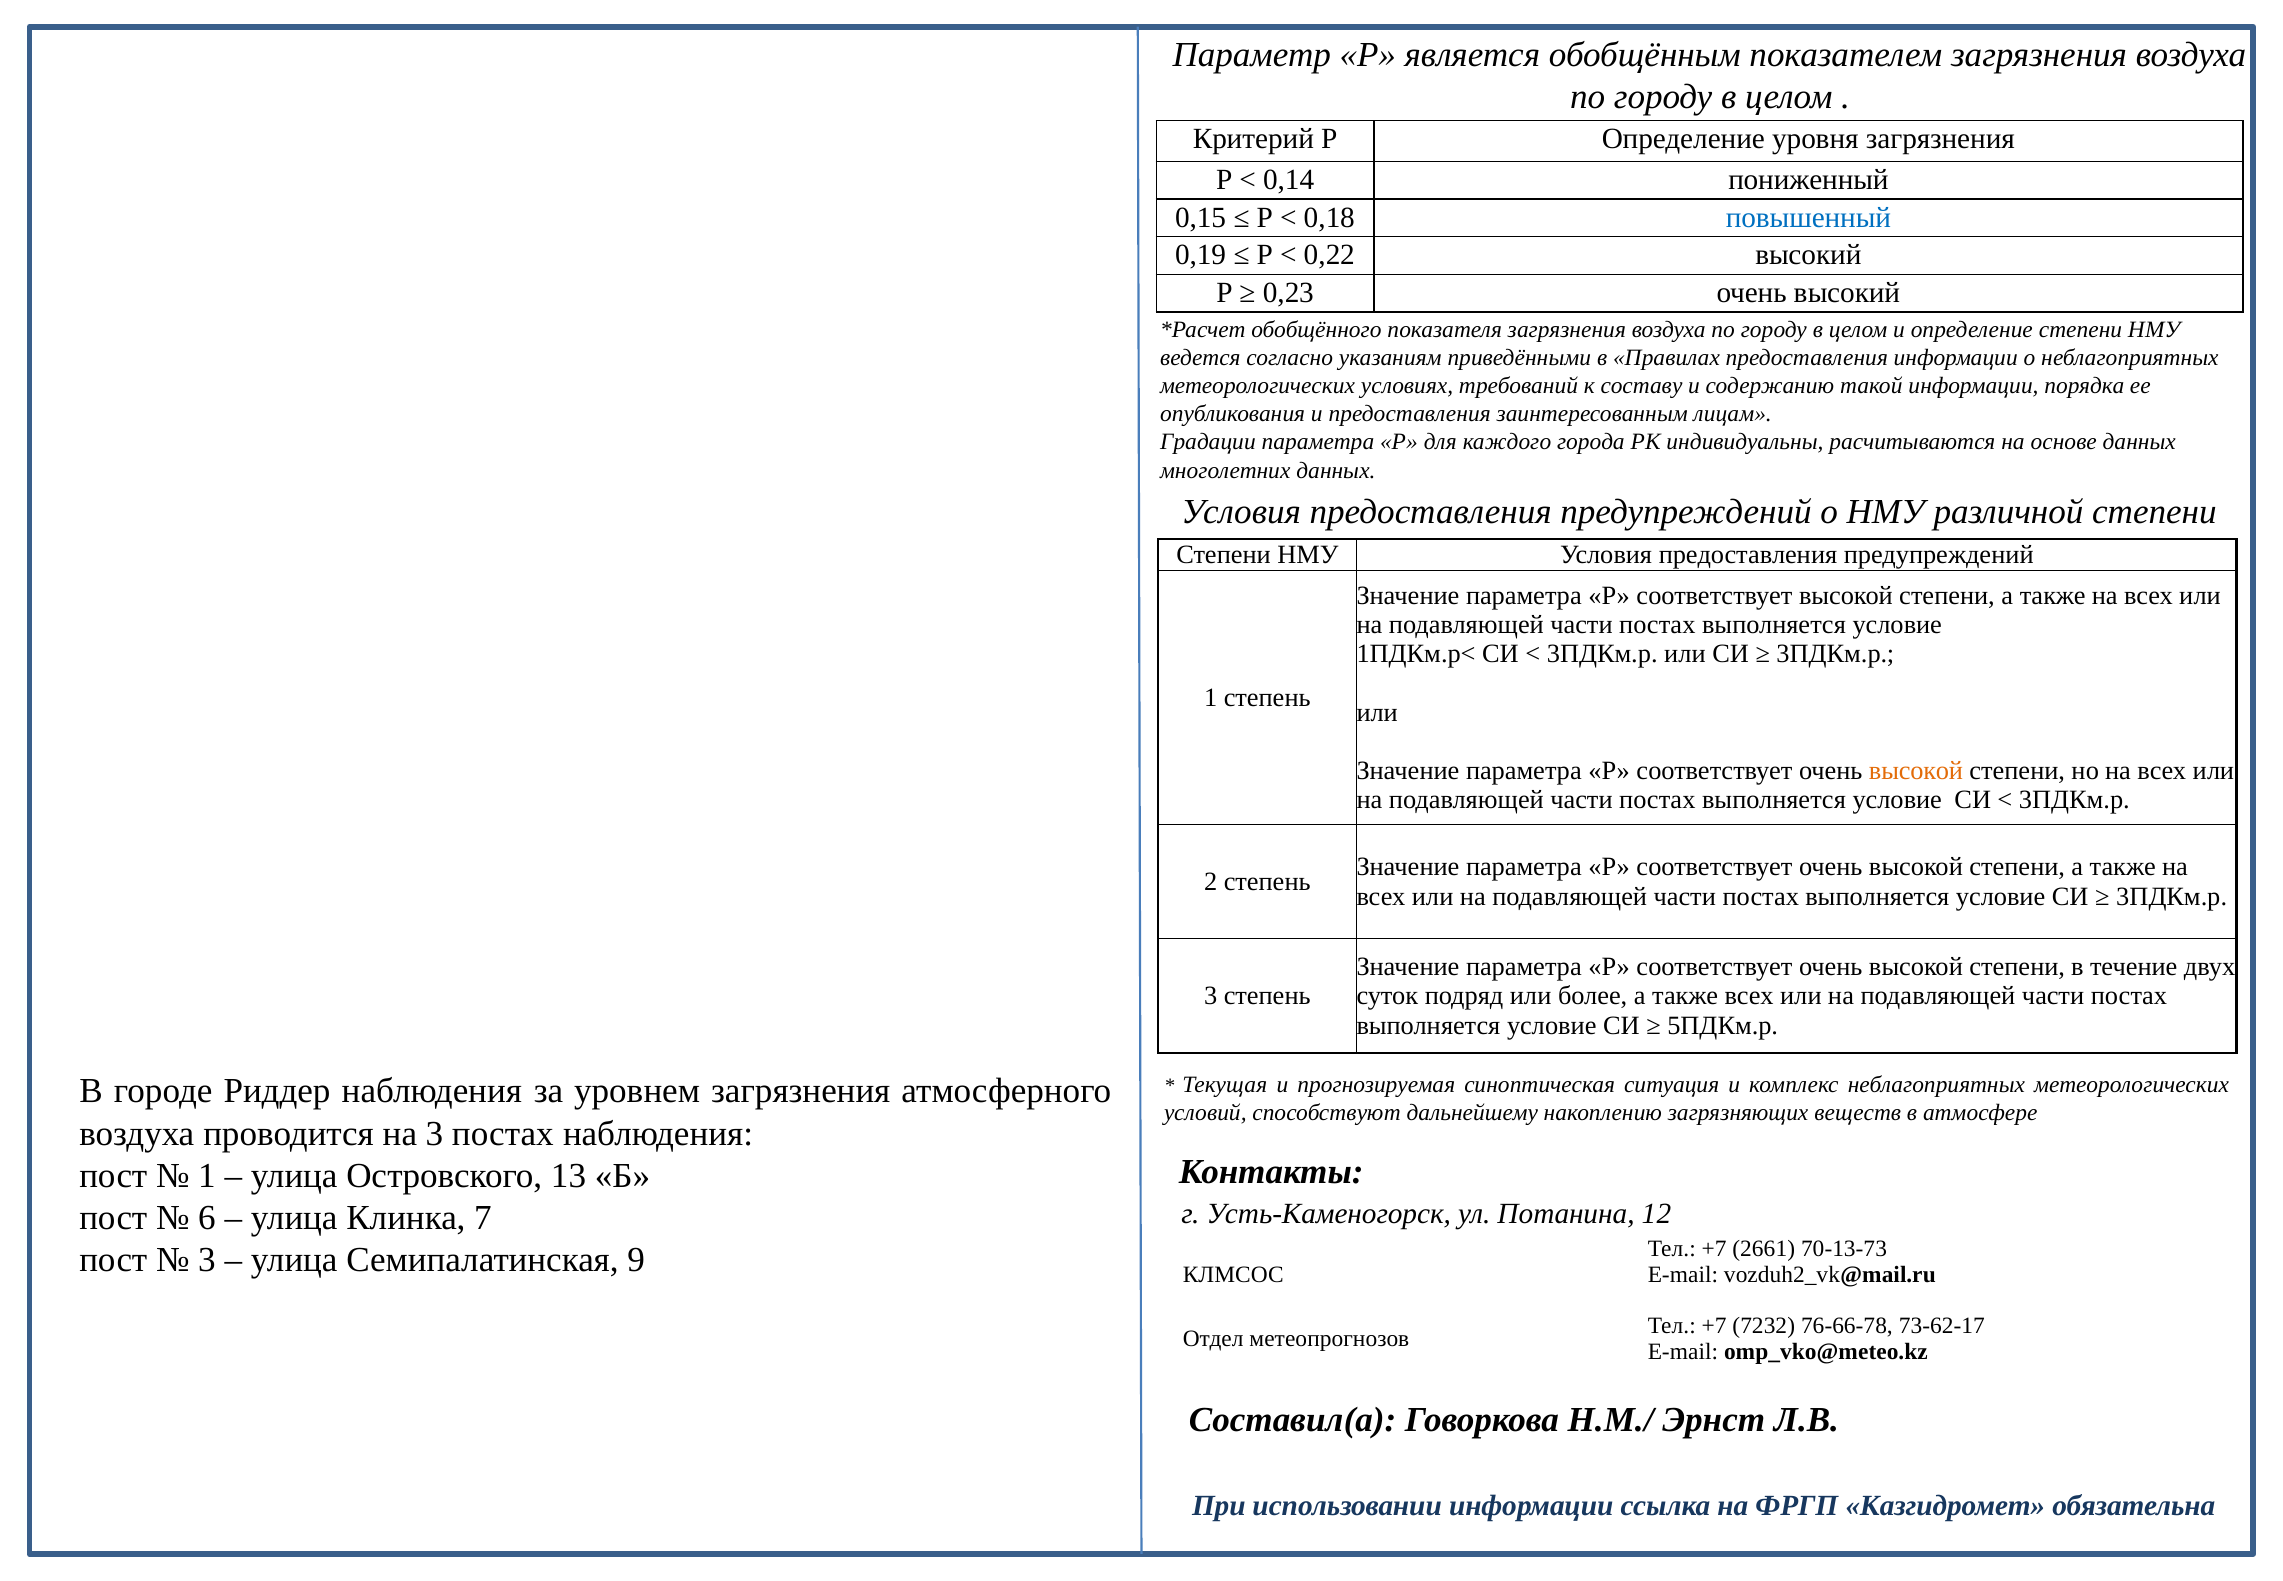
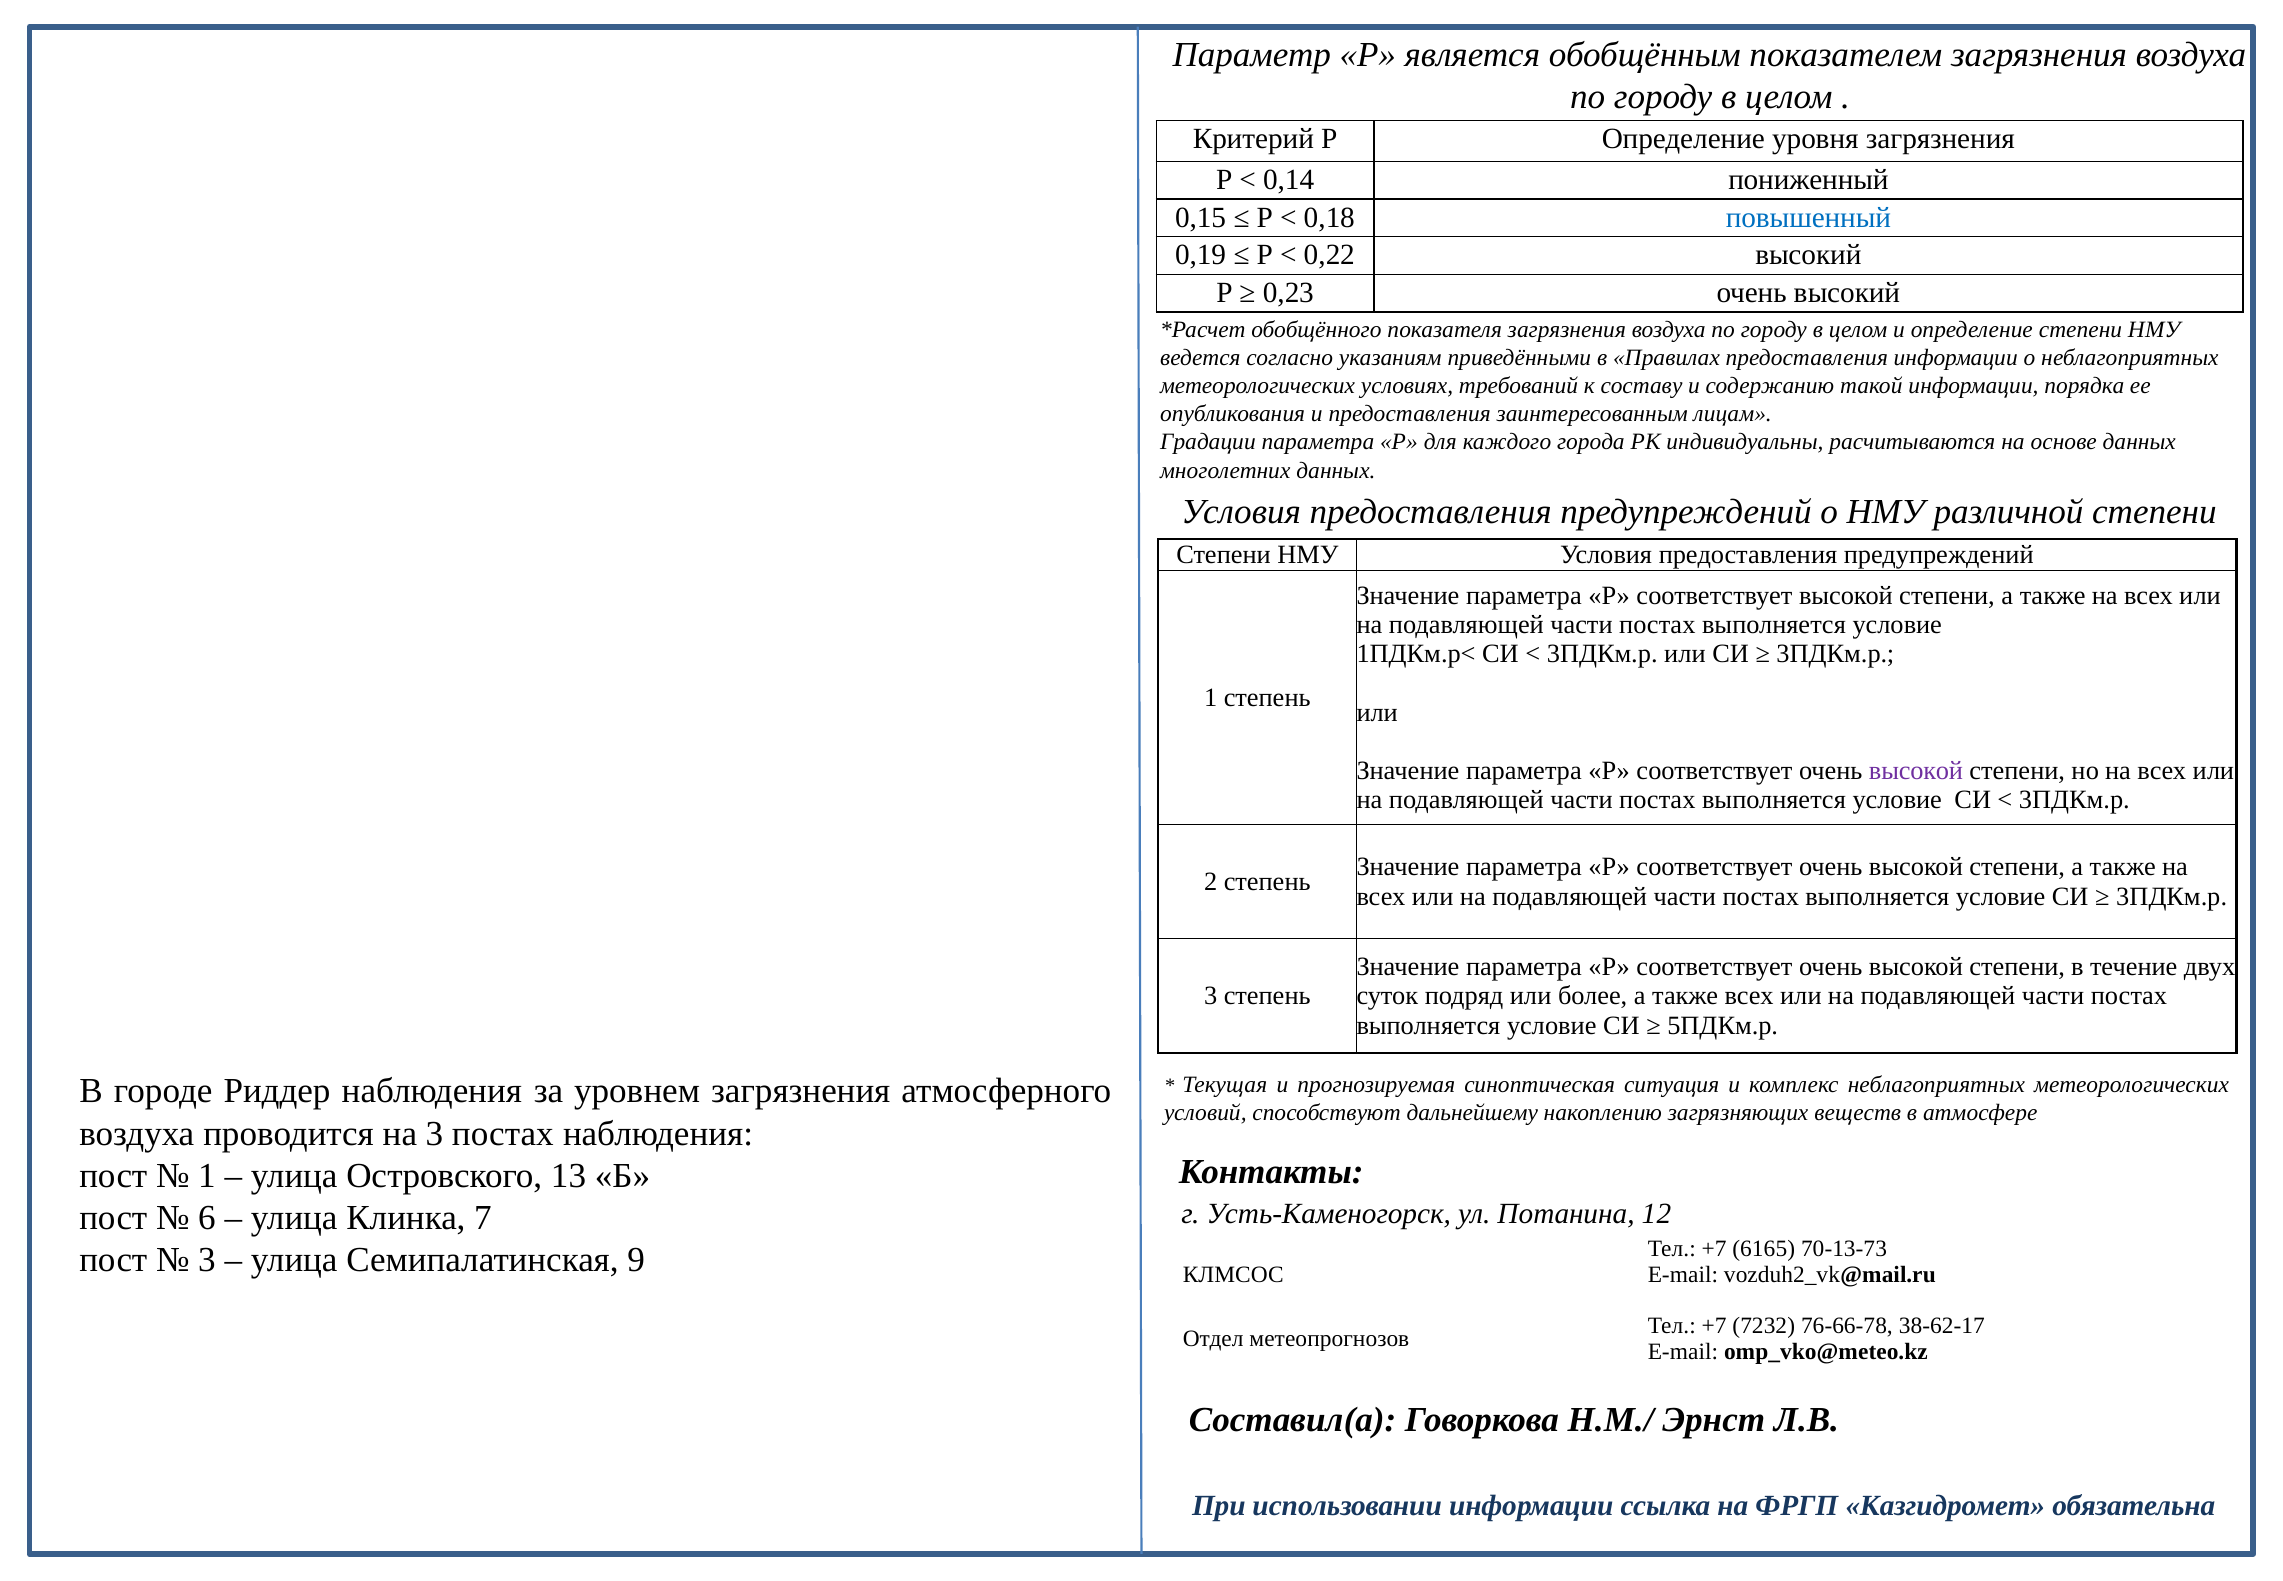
высокой at (1916, 771) colour: orange -> purple
2661: 2661 -> 6165
73-62-17: 73-62-17 -> 38-62-17
